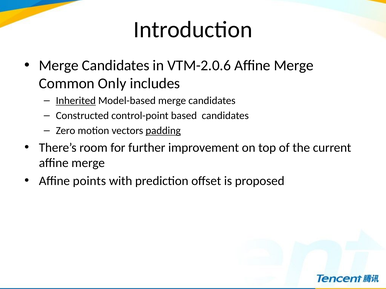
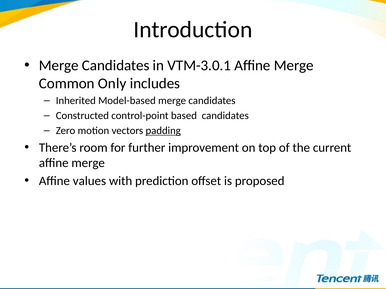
VTM-2.0.6: VTM-2.0.6 -> VTM-3.0.1
Inherited underline: present -> none
points: points -> values
